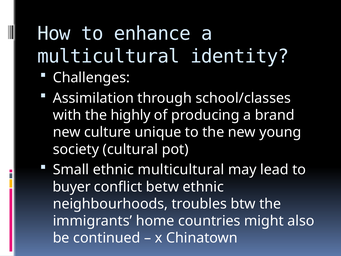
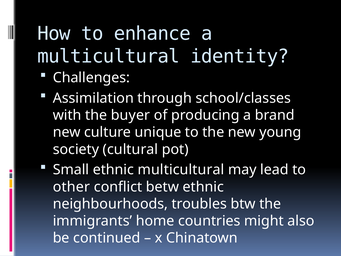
highly: highly -> buyer
buyer: buyer -> other
